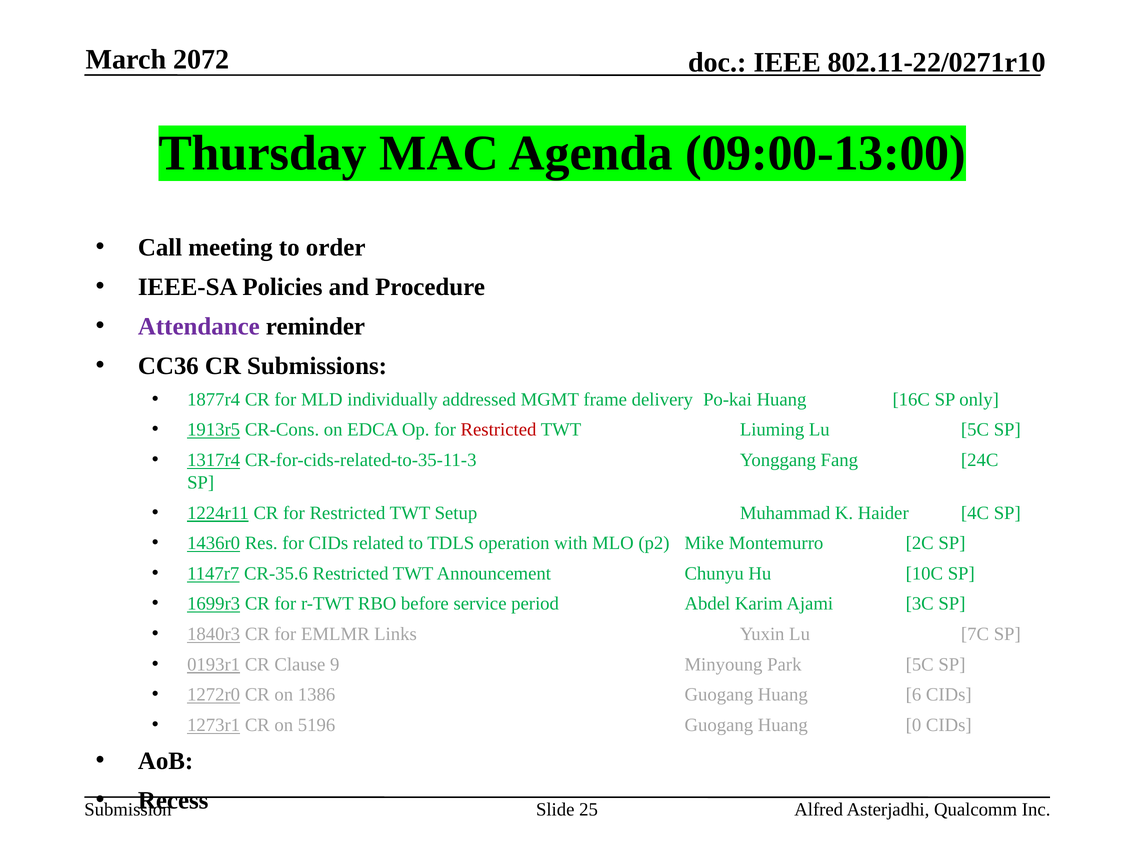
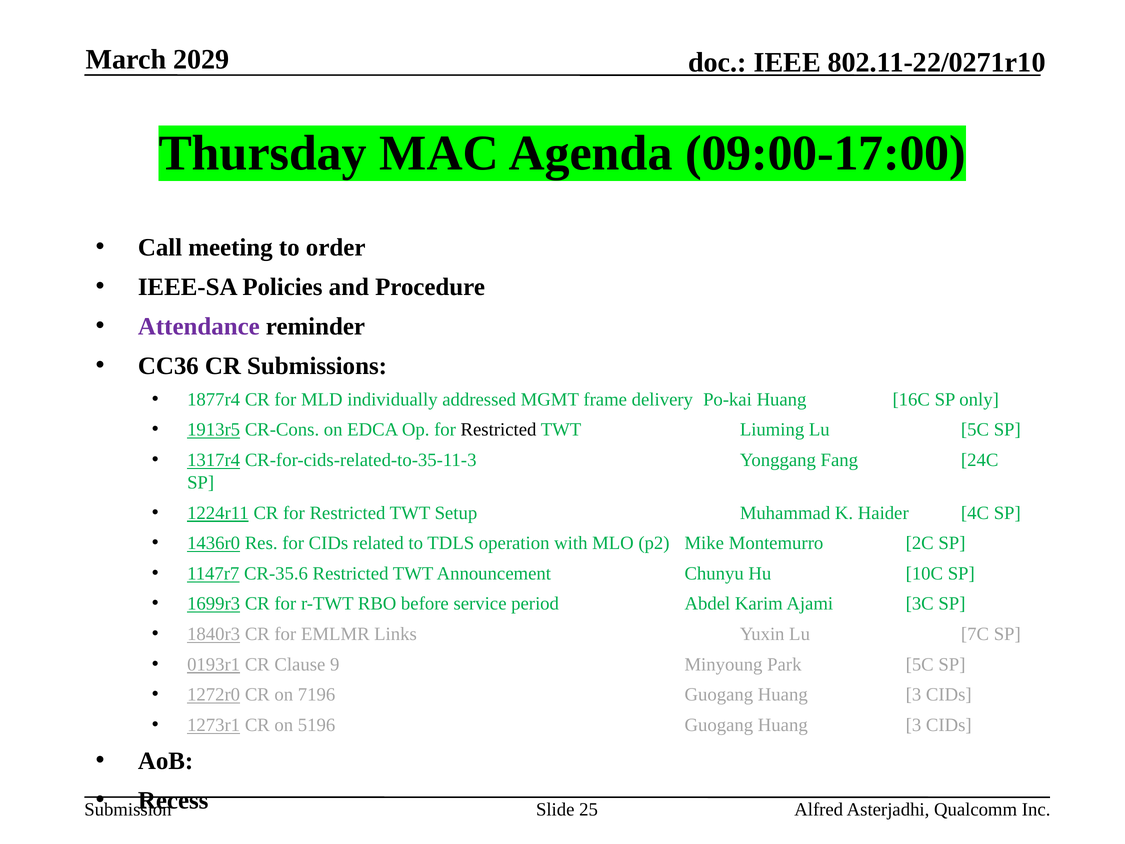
2072: 2072 -> 2029
09:00-13:00: 09:00-13:00 -> 09:00-17:00
Restricted at (499, 430) colour: red -> black
1386: 1386 -> 7196
6 at (914, 694): 6 -> 3
5196 Guogang Huang 0: 0 -> 3
